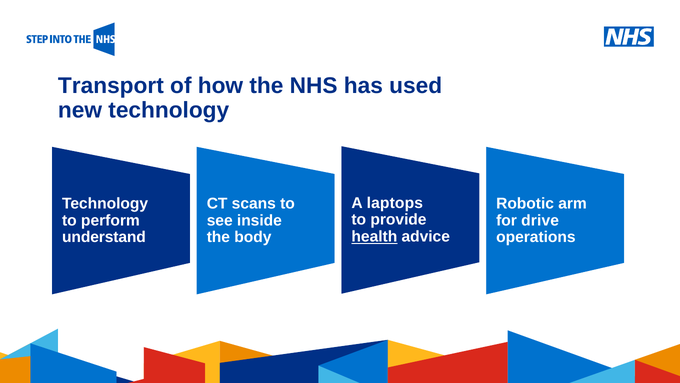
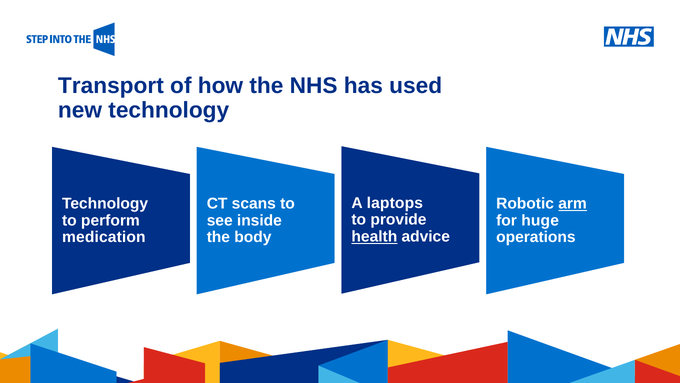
arm underline: none -> present
drive: drive -> huge
understand: understand -> medication
